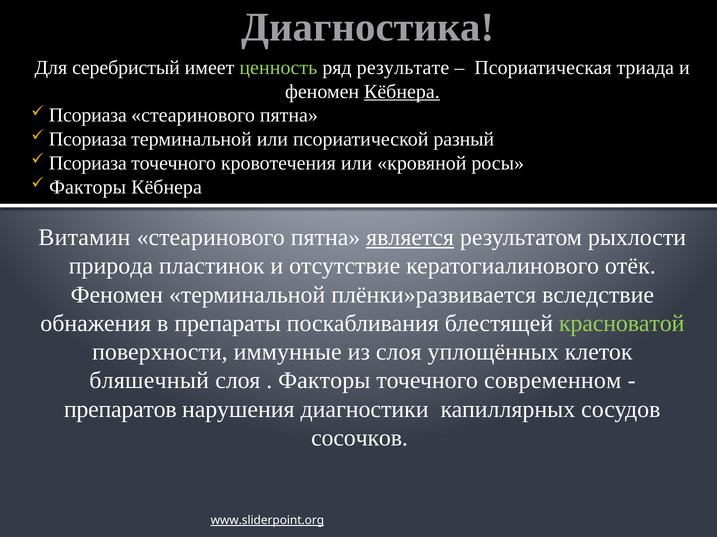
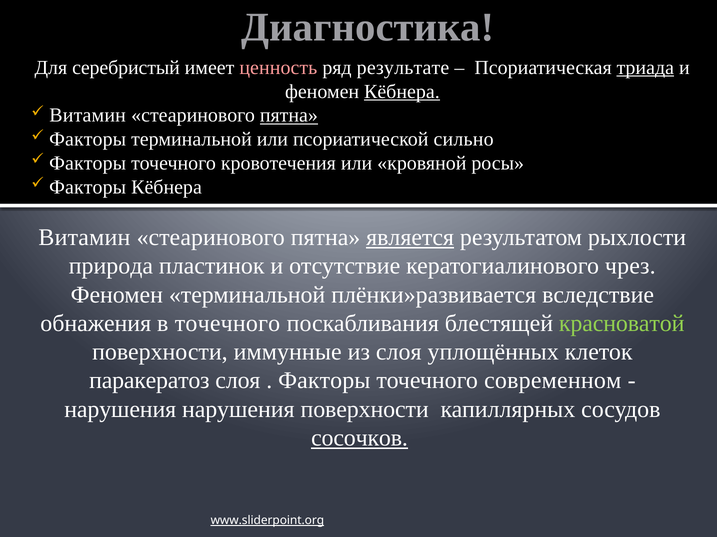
ценность colour: light green -> pink
триада underline: none -> present
Псориаза at (88, 115): Псориаза -> Витамин
пятна at (289, 115) underline: none -> present
Псориаза at (88, 139): Псориаза -> Факторы
разный: разный -> сильно
Псориаза at (88, 163): Псориаза -> Факторы
отёк: отёк -> чрез
в препараты: препараты -> точечного
бляшечный: бляшечный -> паракератоз
препаратов at (120, 410): препаратов -> нарушения
нарушения диагностики: диагностики -> поверхности
сосочков underline: none -> present
